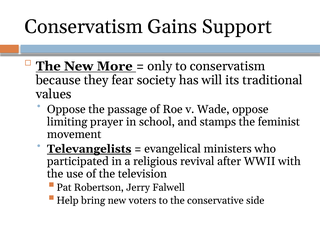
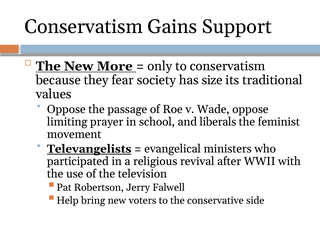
will: will -> size
stamps: stamps -> liberals
